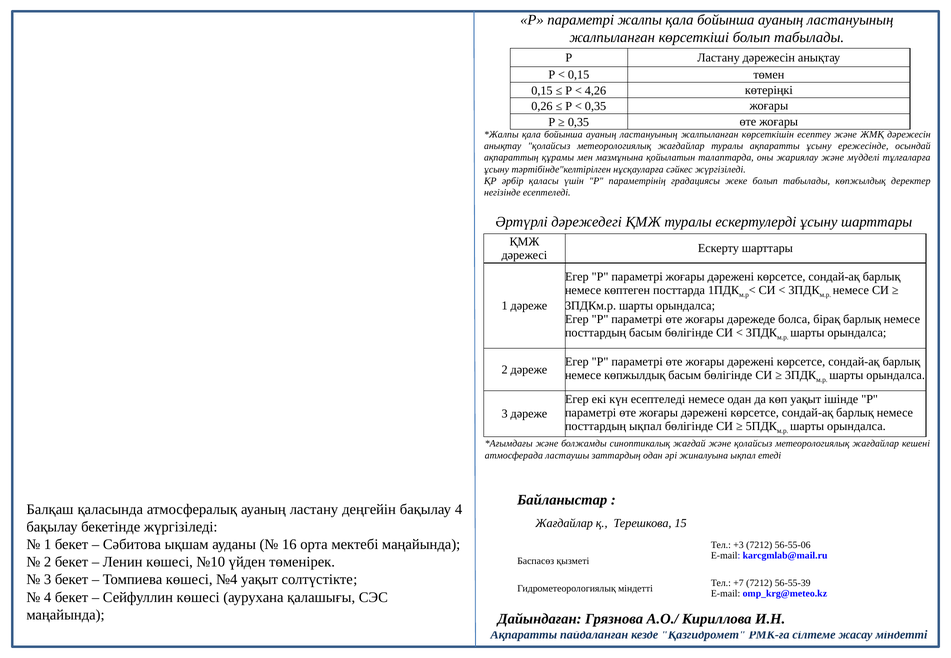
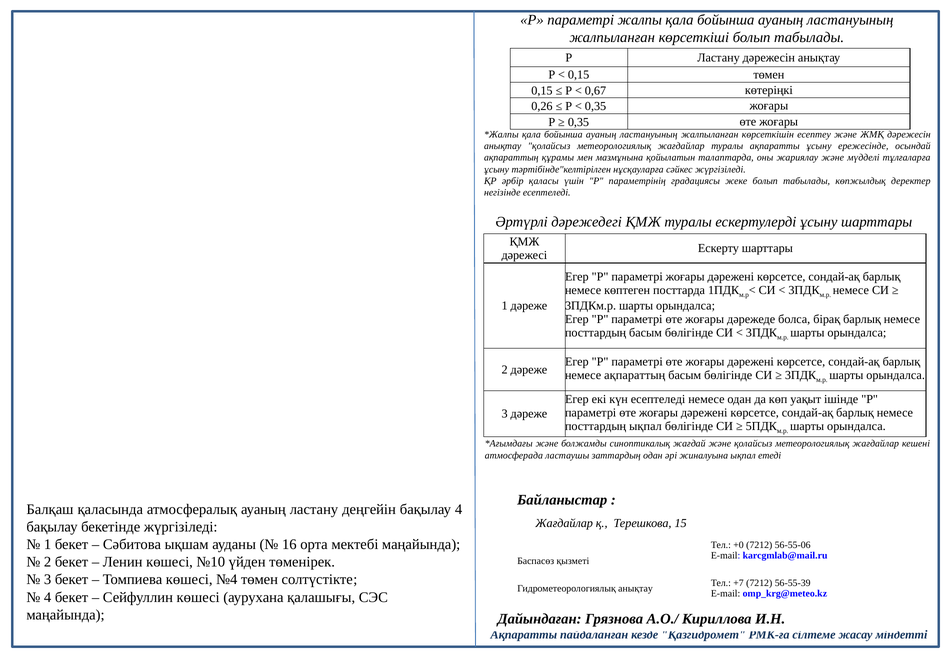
4,26: 4,26 -> 0,67
немесе көпжылдық: көпжылдық -> ақпараттың
+3: +3 -> +0
№4 уақыт: уақыт -> төмен
Гидрометеорологиялық міндетті: міндетті -> анықтау
